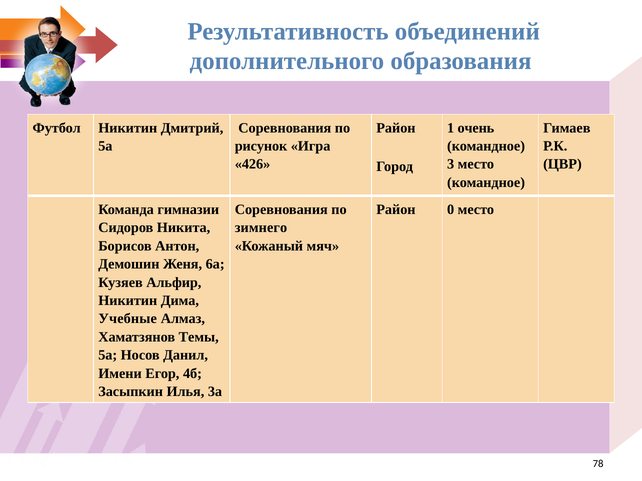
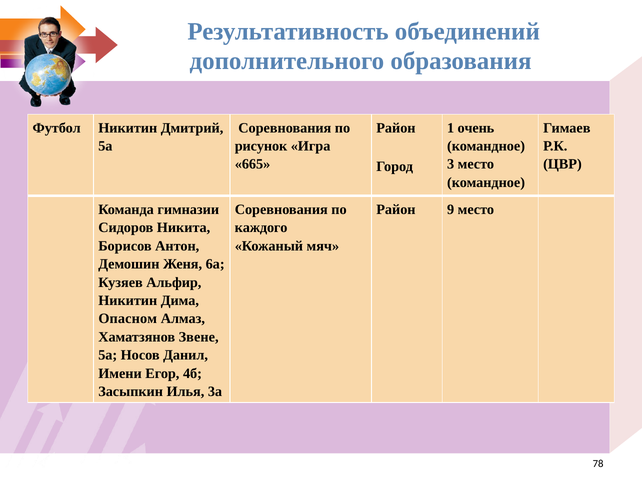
426: 426 -> 665
0: 0 -> 9
зимнего: зимнего -> каждого
Учебные: Учебные -> Опасном
Темы: Темы -> Звене
